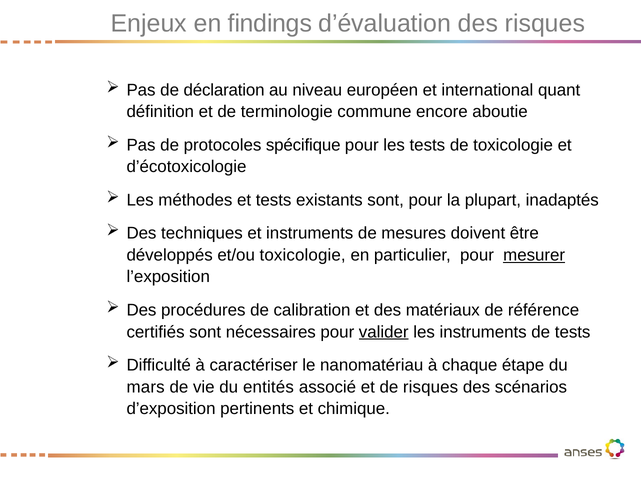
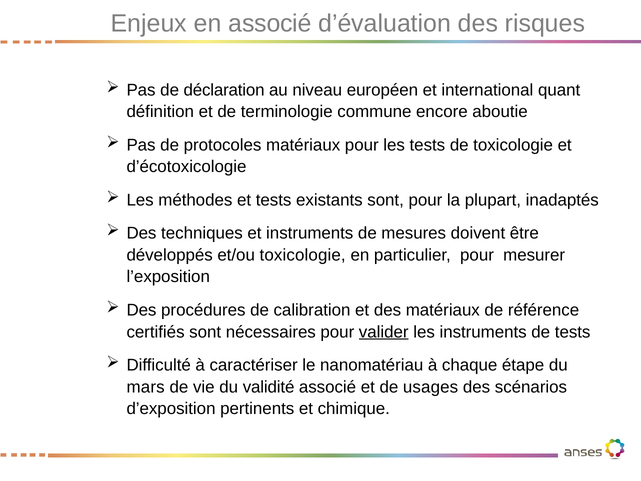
en findings: findings -> associé
protocoles spécifique: spécifique -> matériaux
mesurer underline: present -> none
entités: entités -> validité
de risques: risques -> usages
